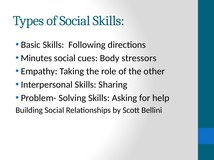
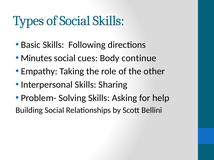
stressors: stressors -> continue
